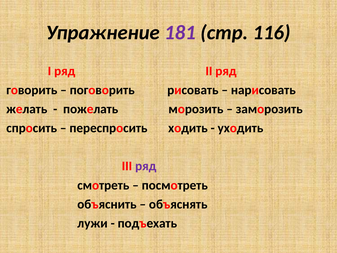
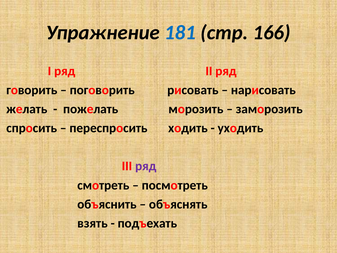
181 colour: purple -> blue
116: 116 -> 166
лужи: лужи -> взять
